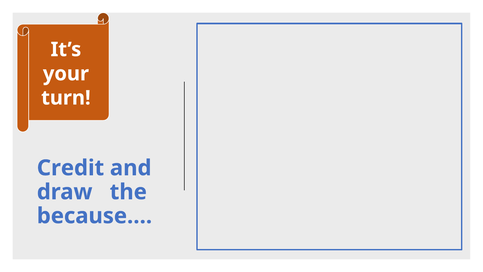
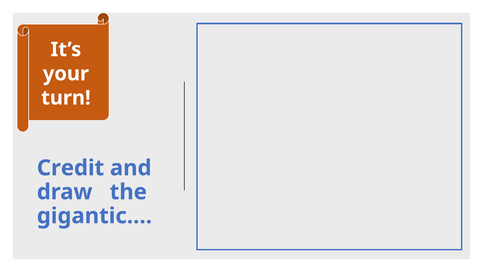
because…: because… -> gigantic…
